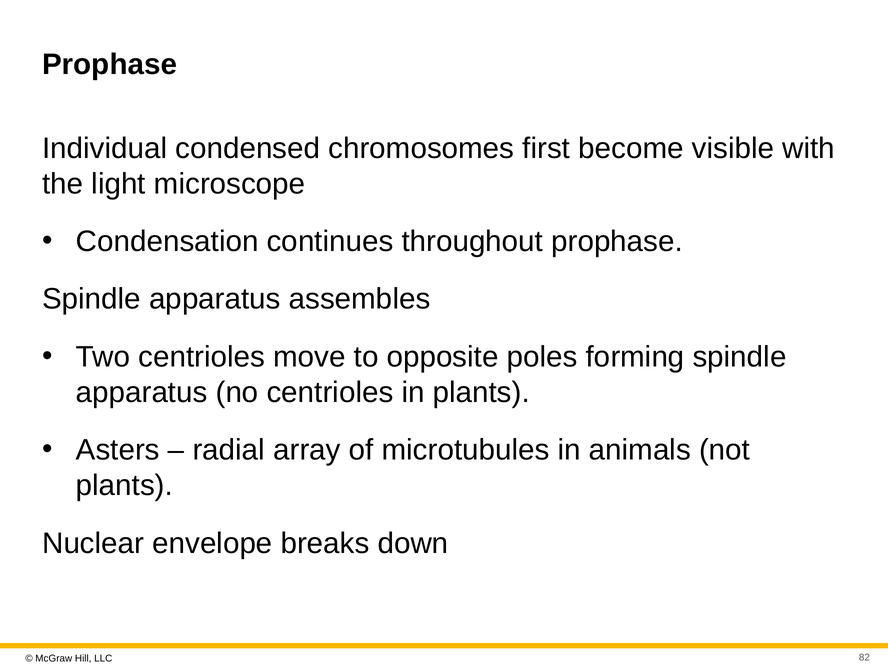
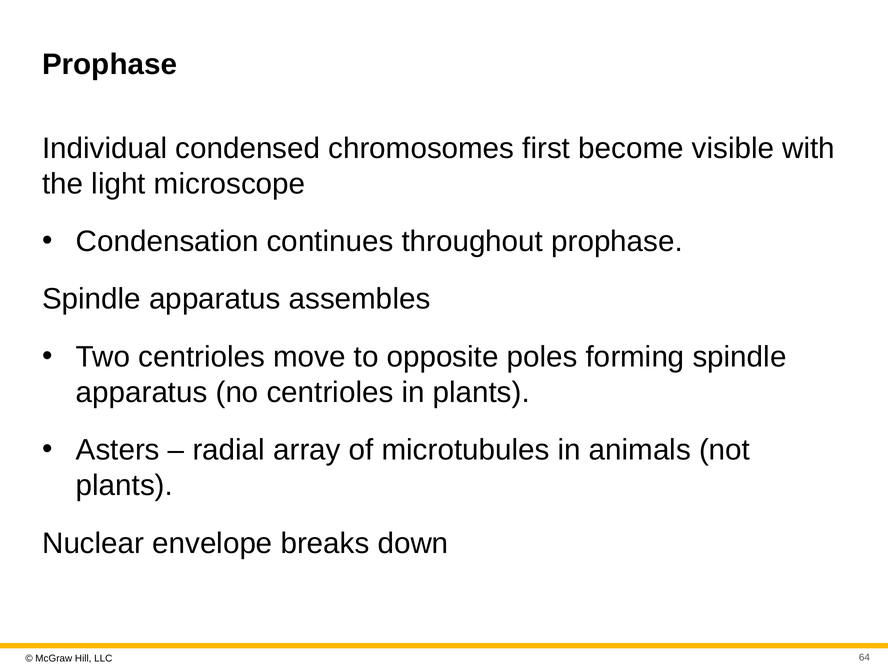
82: 82 -> 64
